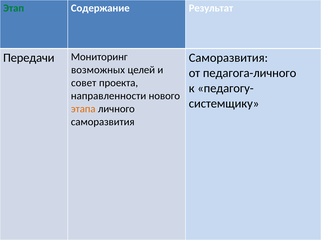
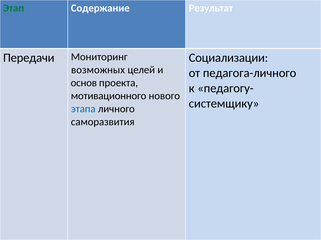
Саморазвития at (228, 58): Саморазвития -> Социализации
совет: совет -> основ
направленности: направленности -> мотивационного
этапа colour: orange -> blue
